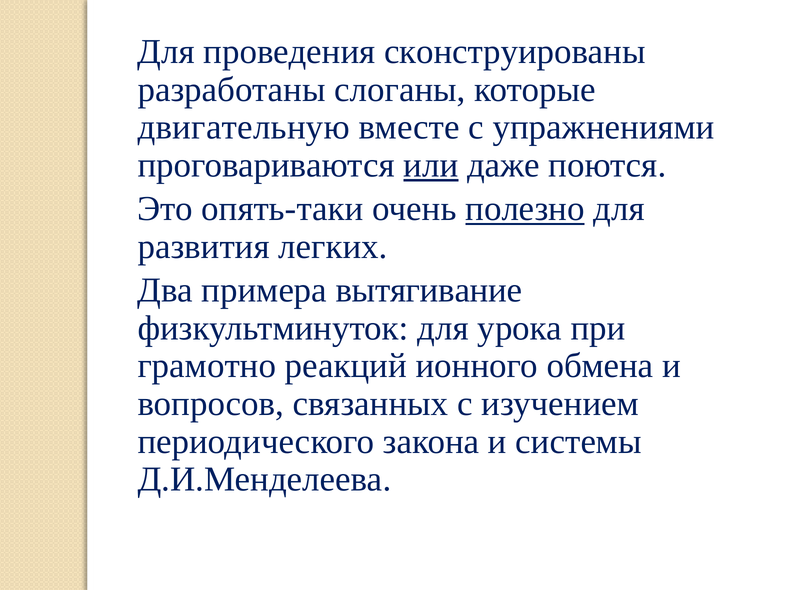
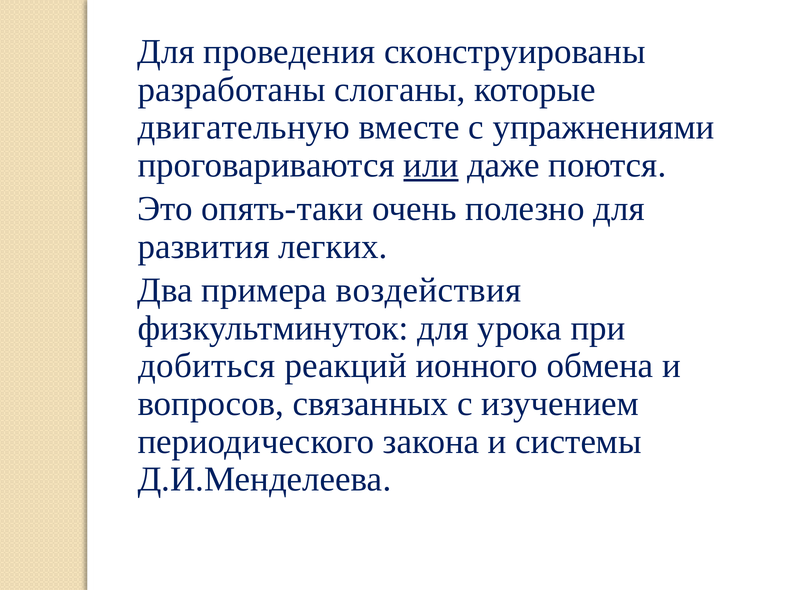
полезно underline: present -> none
вытягивание: вытягивание -> воздействия
грамотно: грамотно -> добиться
